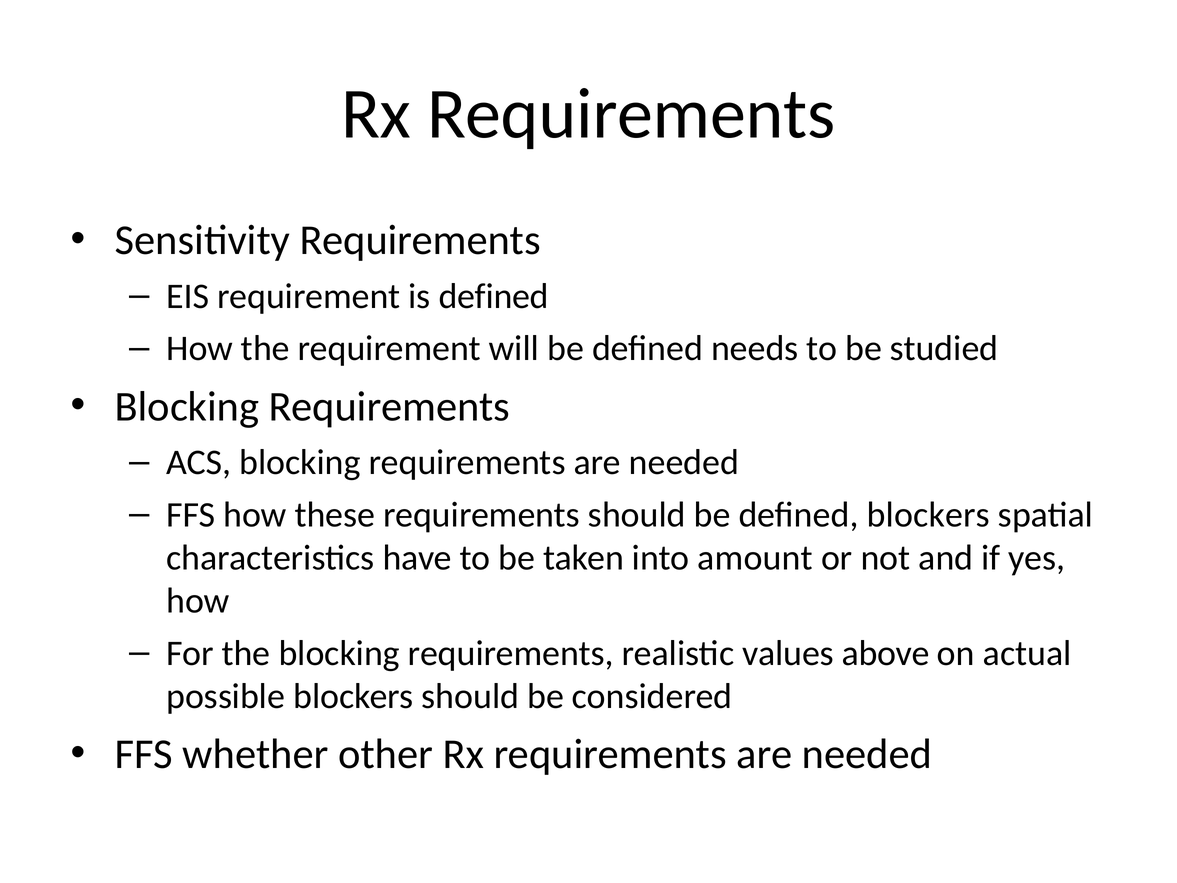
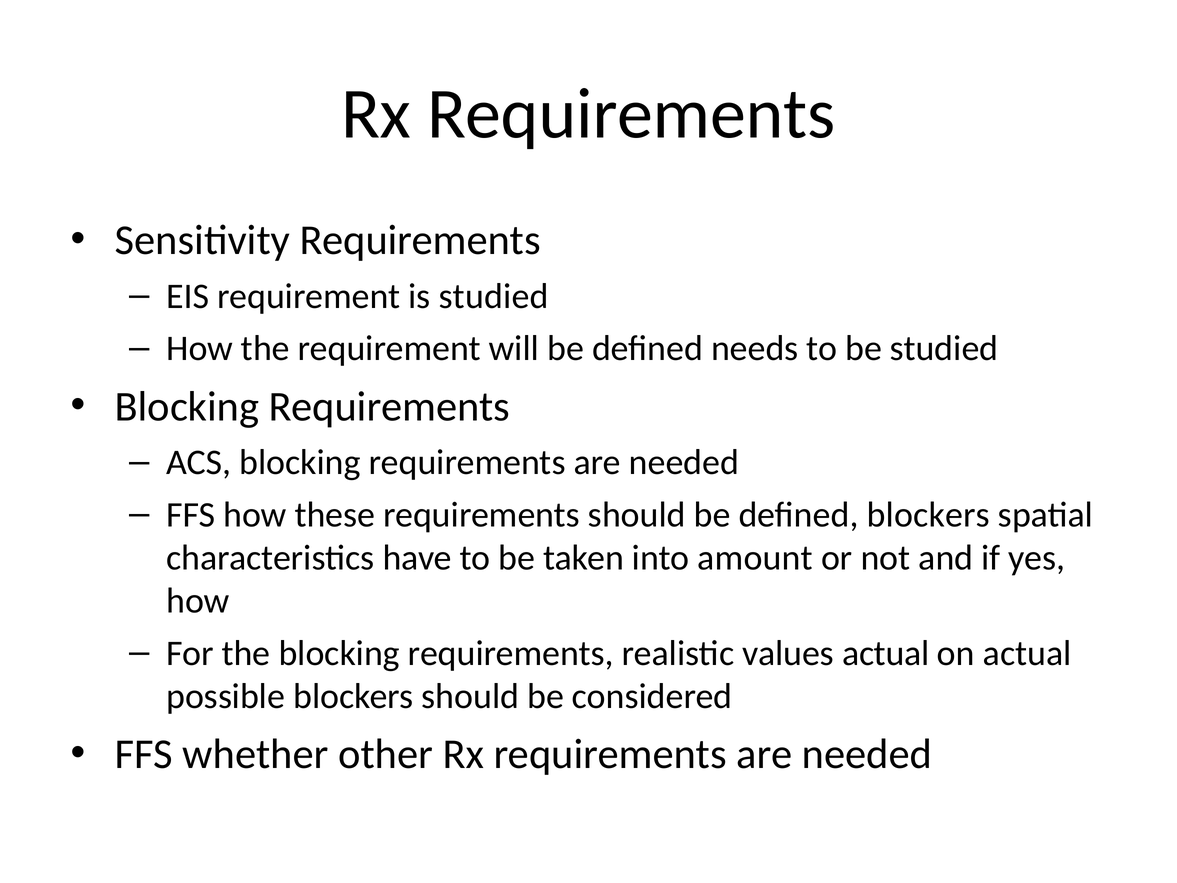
is defined: defined -> studied
values above: above -> actual
